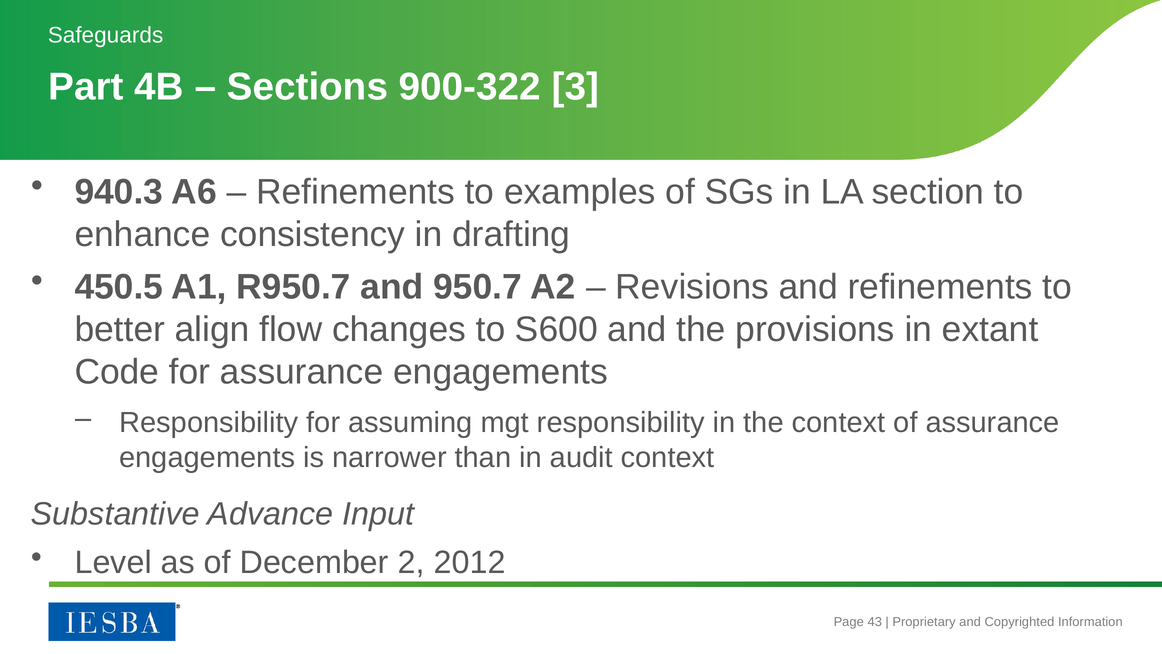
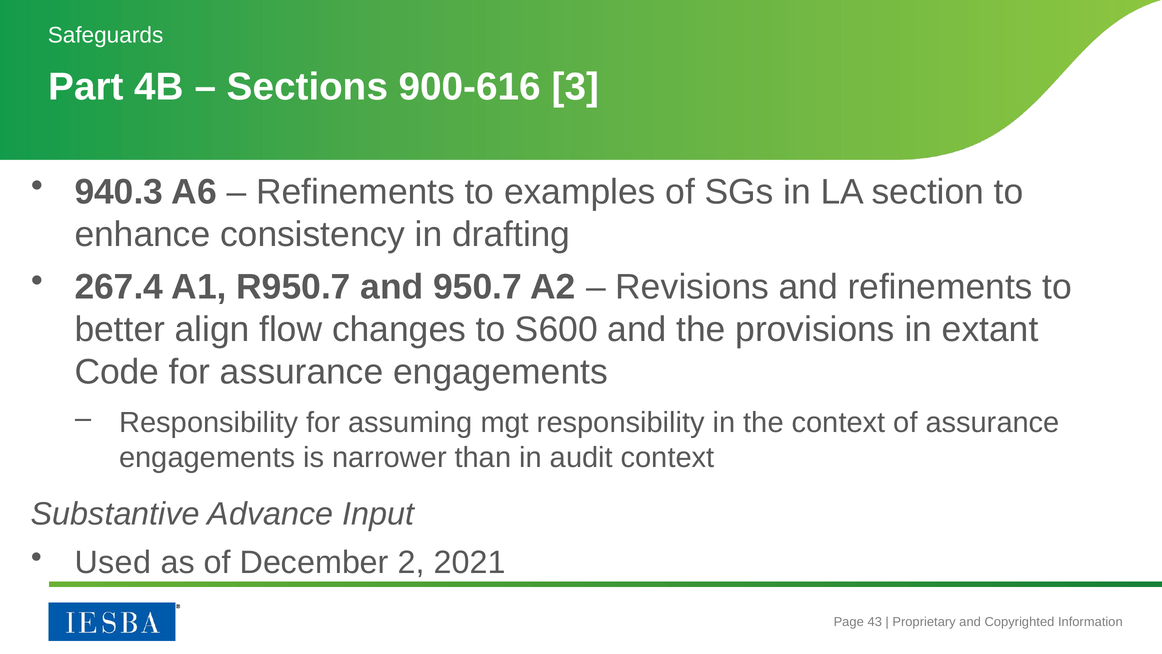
900-322: 900-322 -> 900-616
450.5: 450.5 -> 267.4
Level: Level -> Used
2012: 2012 -> 2021
